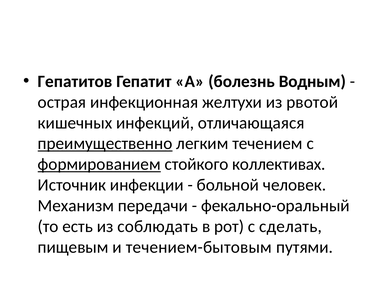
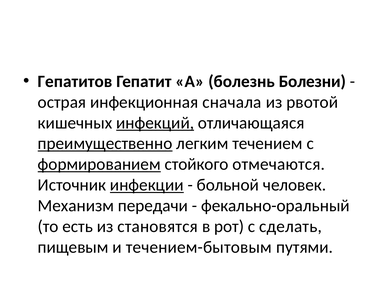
Водным: Водным -> Болезни
желтухи: желтухи -> сначала
инфекций underline: none -> present
коллективах: коллективах -> отмечаются
инфекции underline: none -> present
соблюдать: соблюдать -> становятся
